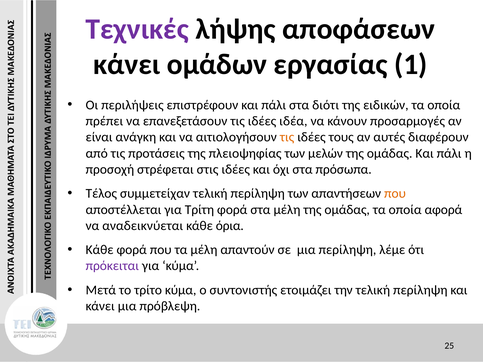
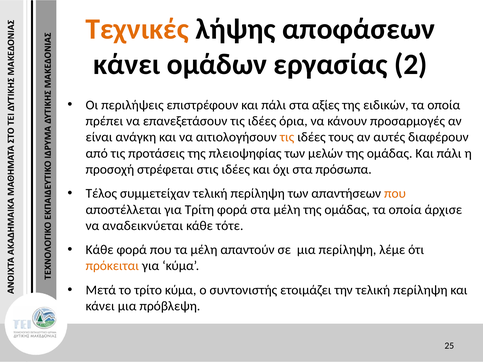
Τεχνικές colour: purple -> orange
1: 1 -> 2
διότι: διότι -> αξίες
ιδέα: ιδέα -> όρια
αφορά: αφορά -> άρχισε
όρια: όρια -> τότε
πρόκειται colour: purple -> orange
